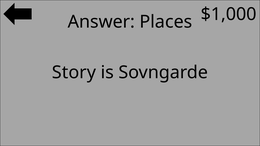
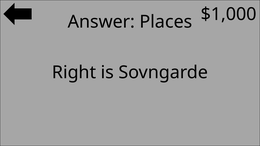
Story: Story -> Right
